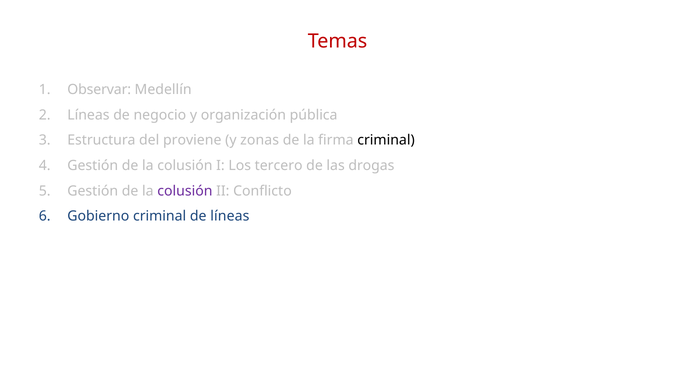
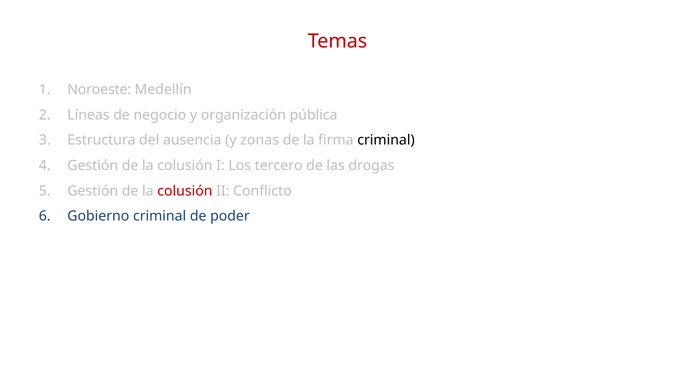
Observar: Observar -> Noroeste
proviene: proviene -> ausencia
colusión at (185, 191) colour: purple -> red
de líneas: líneas -> poder
